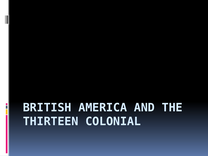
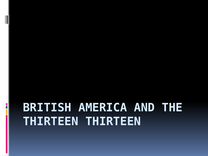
THIRTEEN COLONIAL: COLONIAL -> THIRTEEN
